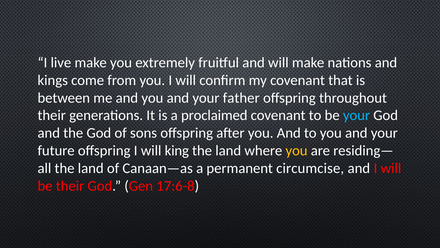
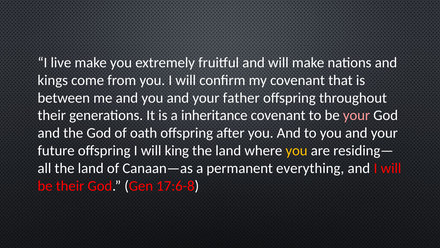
proclaimed: proclaimed -> inheritance
your at (356, 115) colour: light blue -> pink
sons: sons -> oath
circumcise: circumcise -> everything
